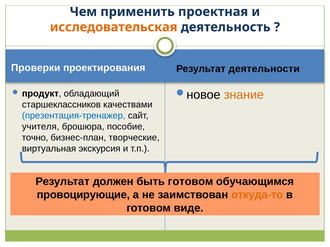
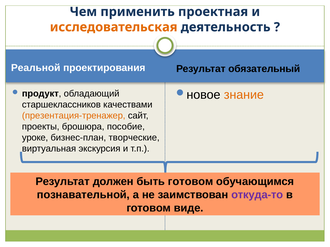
Проверки: Проверки -> Реальной
деятельности: деятельности -> обязательный
презентация-тренажер colour: blue -> orange
учителя: учителя -> проекты
точно: точно -> уроке
провоцирующие: провоцирующие -> познавательной
откуда-то colour: orange -> purple
